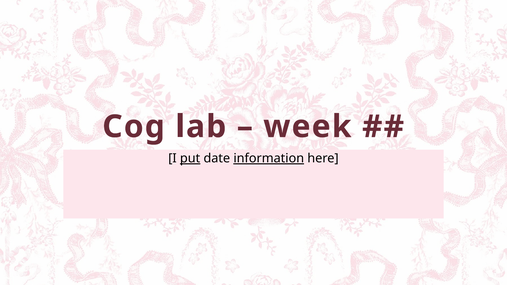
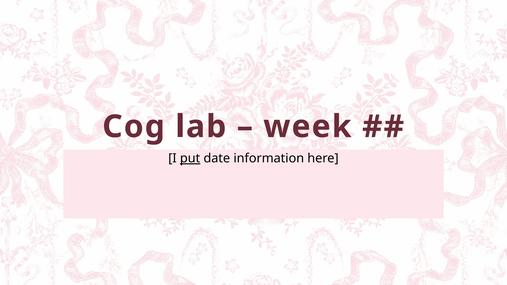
information underline: present -> none
